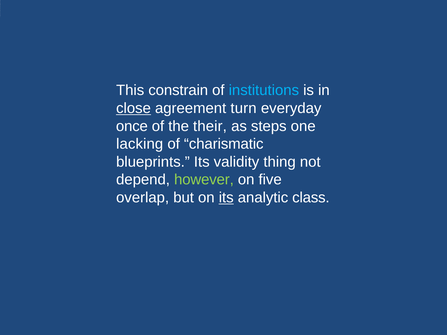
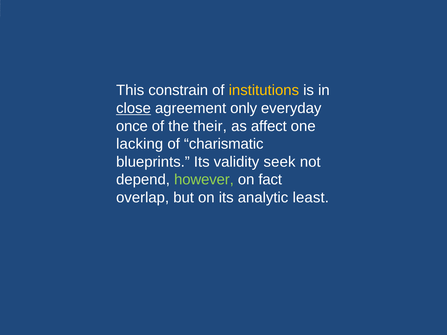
institutions colour: light blue -> yellow
turn: turn -> only
steps: steps -> affect
thing: thing -> seek
five: five -> fact
its at (226, 198) underline: present -> none
class: class -> least
